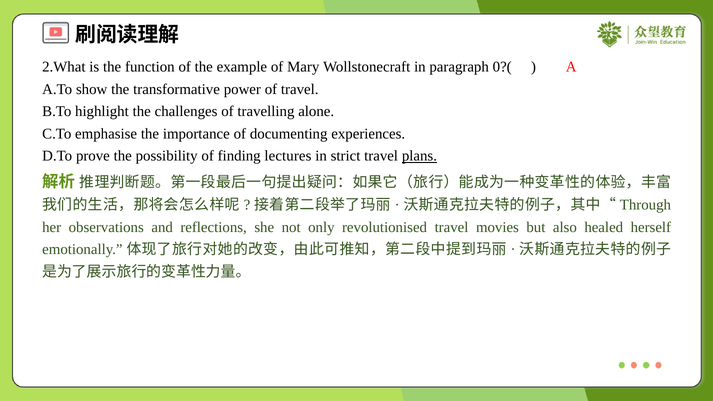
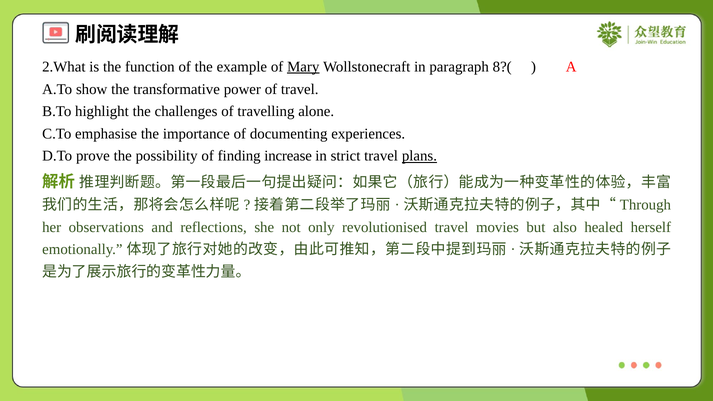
Mary underline: none -> present
0?(: 0?( -> 8?(
lectures: lectures -> increase
